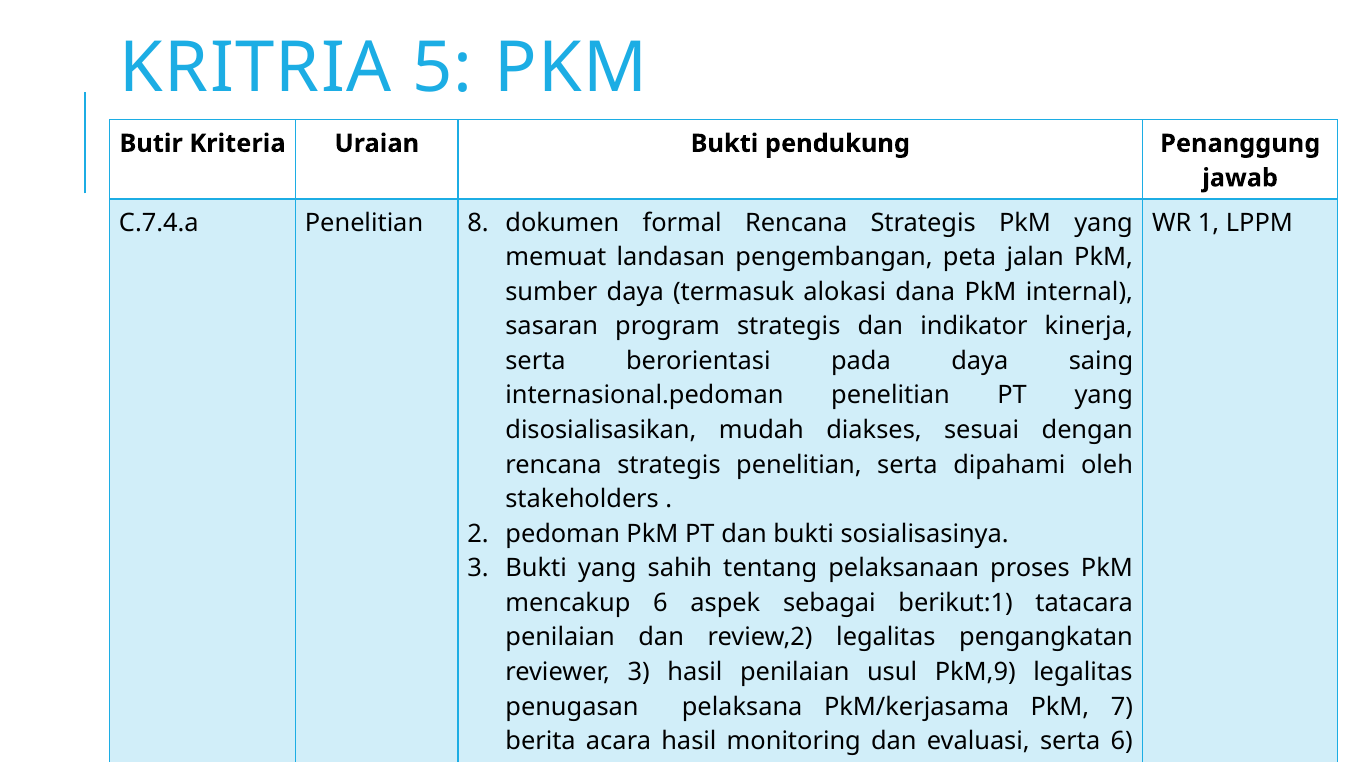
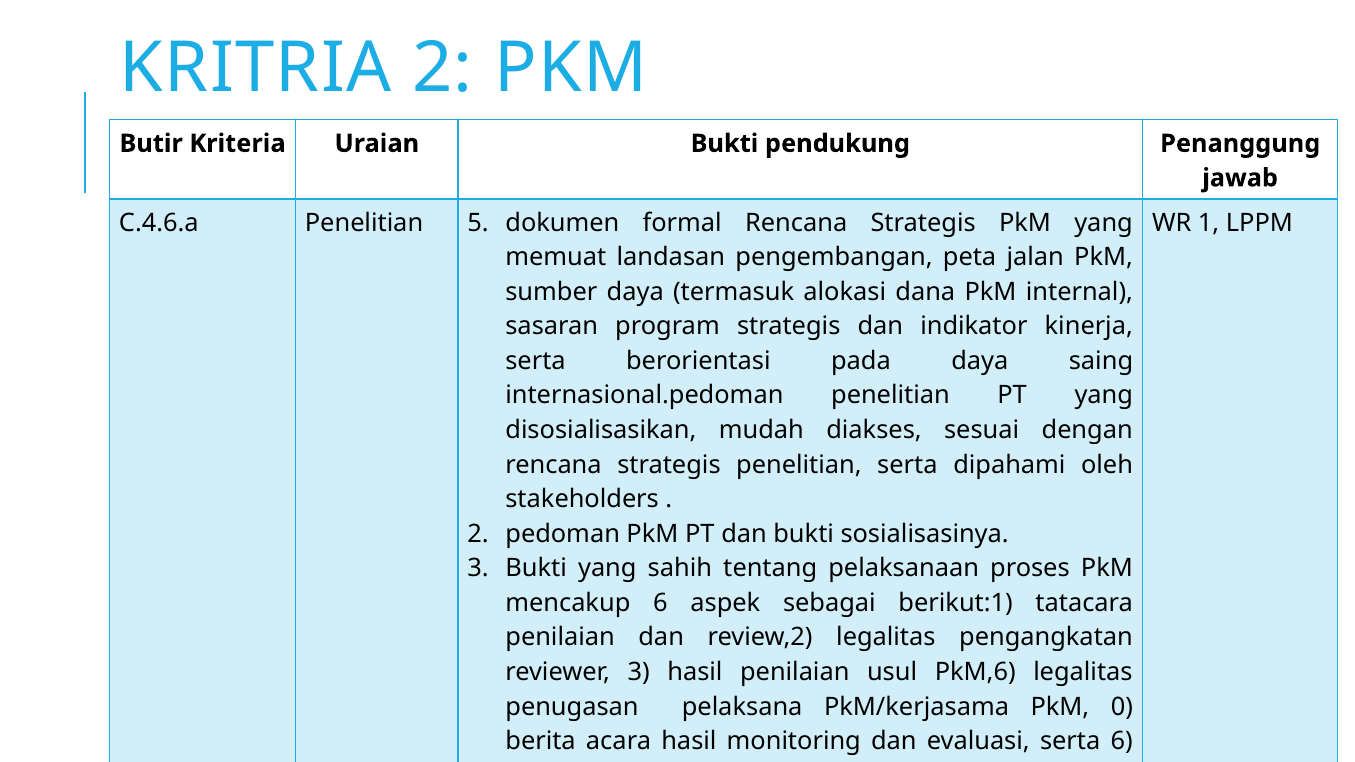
KRITRIA 5: 5 -> 2
C.7.4.a: C.7.4.a -> C.4.6.a
8: 8 -> 5
PkM,9: PkM,9 -> PkM,6
7: 7 -> 0
